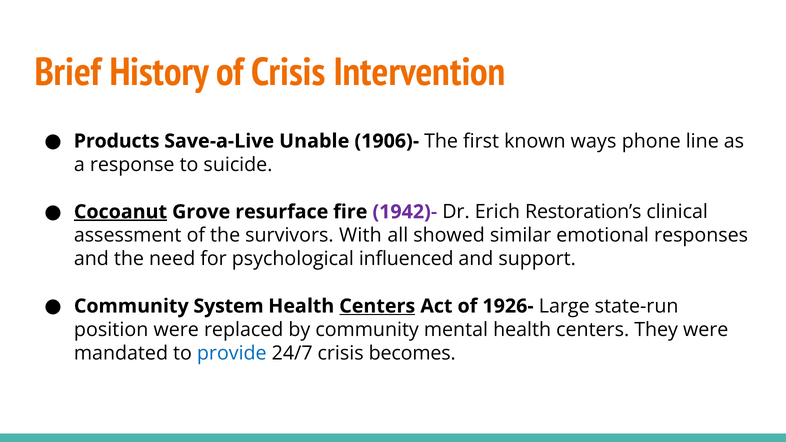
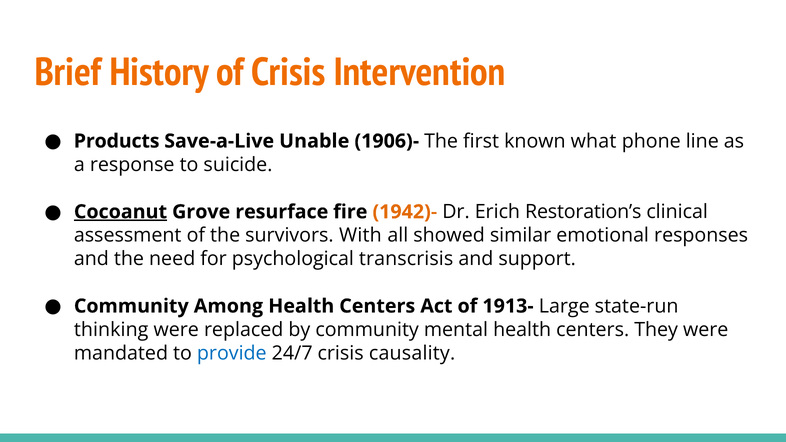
ways: ways -> what
1942)- colour: purple -> orange
influenced: influenced -> transcrisis
System: System -> Among
Centers at (377, 306) underline: present -> none
1926-: 1926- -> 1913-
position: position -> thinking
becomes: becomes -> causality
